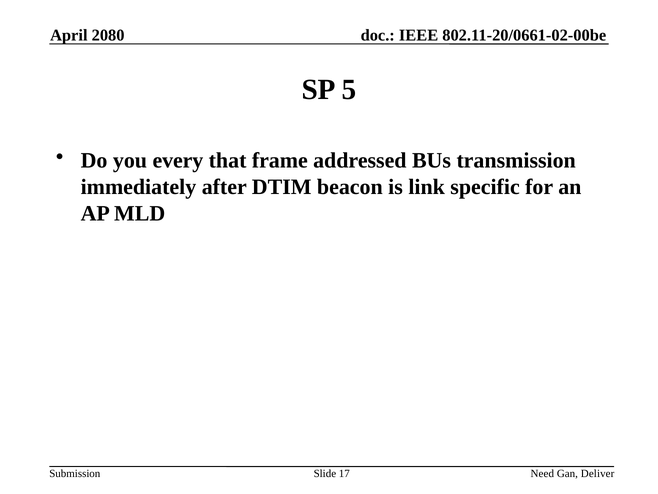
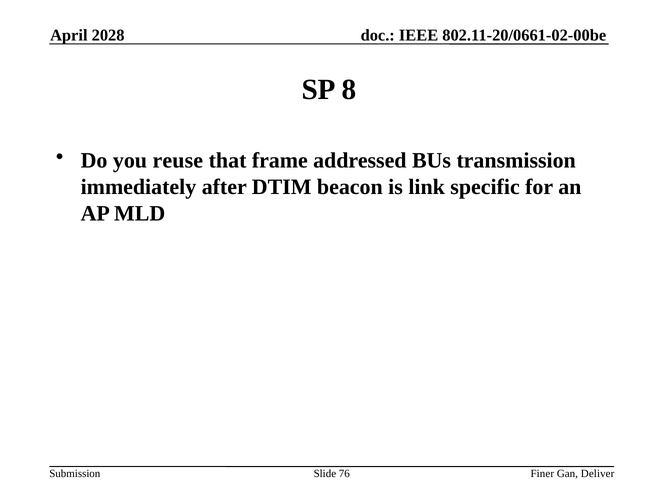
2080: 2080 -> 2028
5: 5 -> 8
every: every -> reuse
Need: Need -> Finer
17: 17 -> 76
